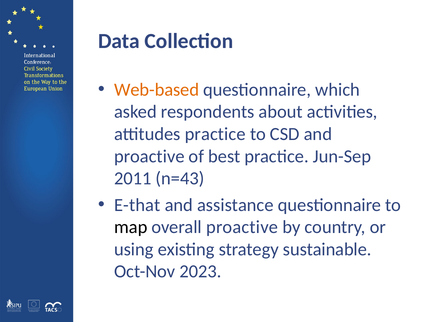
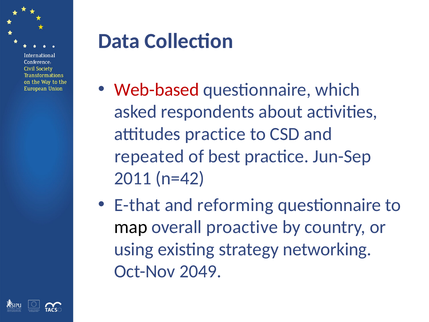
Web-based colour: orange -> red
proactive at (149, 156): proactive -> repeated
n=43: n=43 -> n=42
assistance: assistance -> reforming
sustainable: sustainable -> networking
2023: 2023 -> 2049
